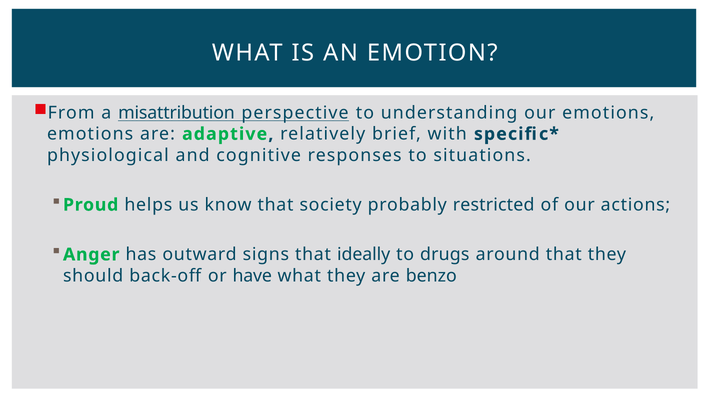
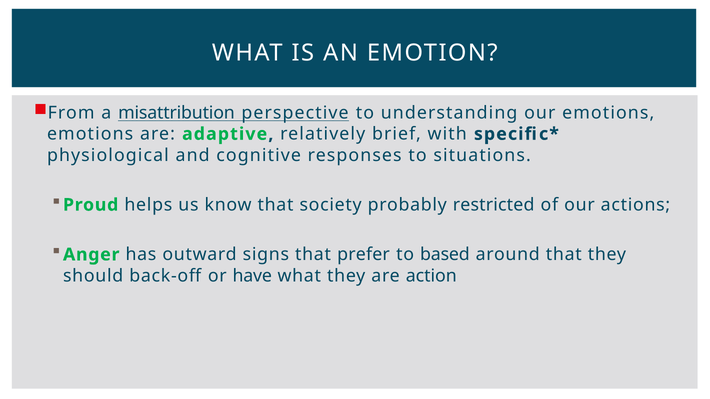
ideally: ideally -> prefer
drugs: drugs -> based
benzo: benzo -> action
